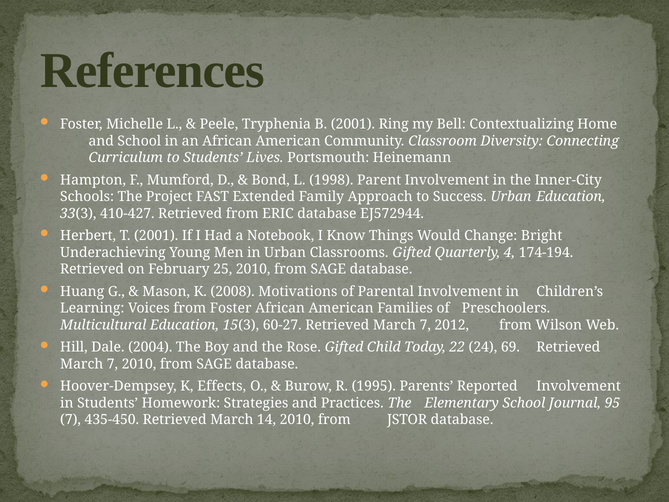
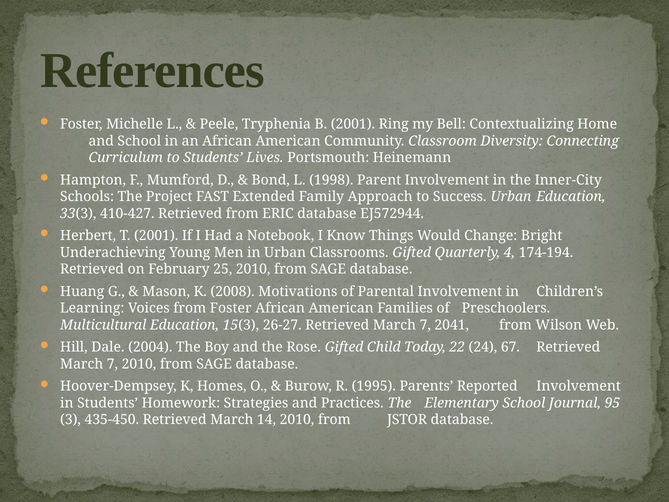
60-27: 60-27 -> 26-27
2012: 2012 -> 2041
69: 69 -> 67
Effects: Effects -> Homes
7 at (71, 420): 7 -> 3
